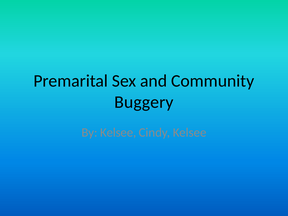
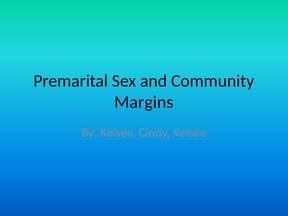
Buggery: Buggery -> Margins
